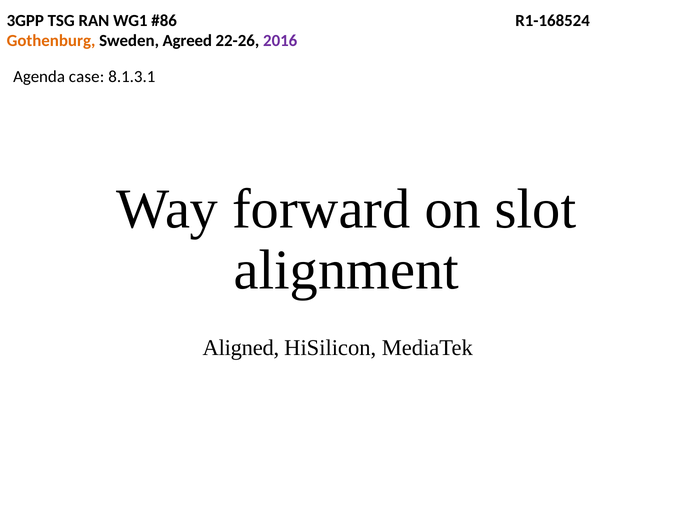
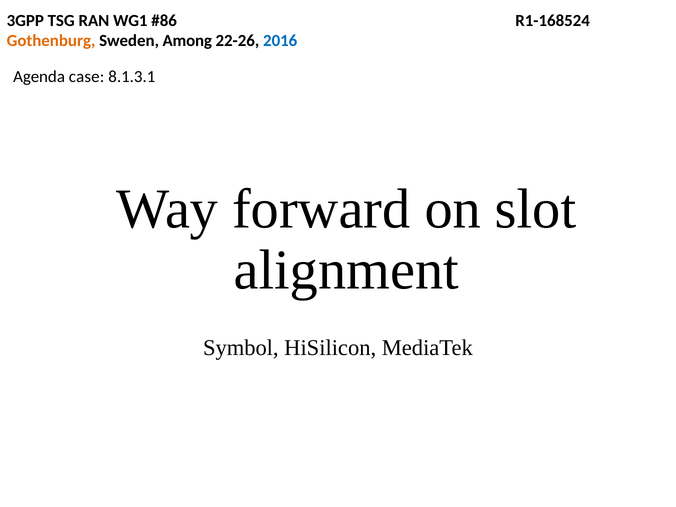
Agreed: Agreed -> Among
2016 colour: purple -> blue
Aligned: Aligned -> Symbol
